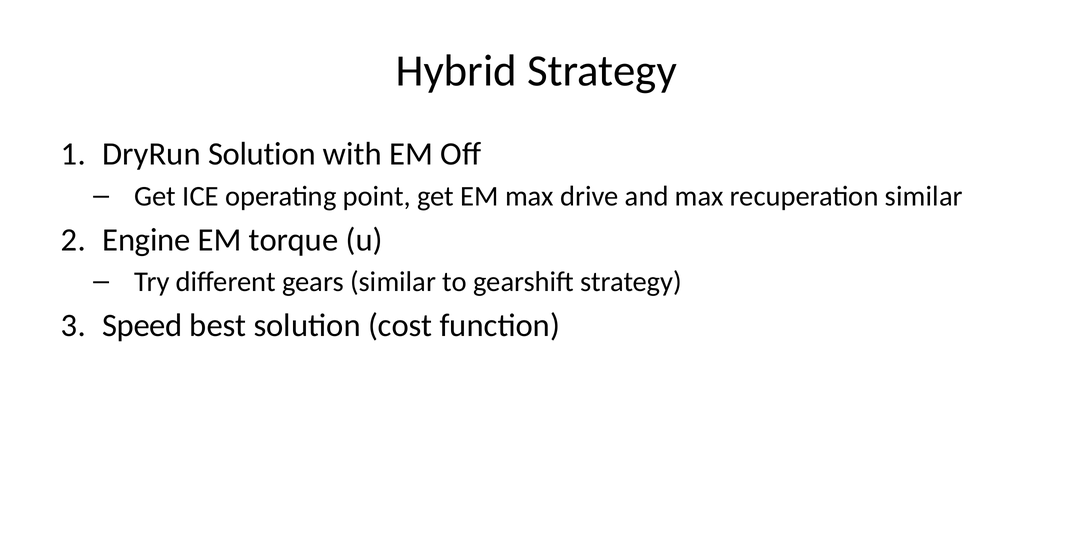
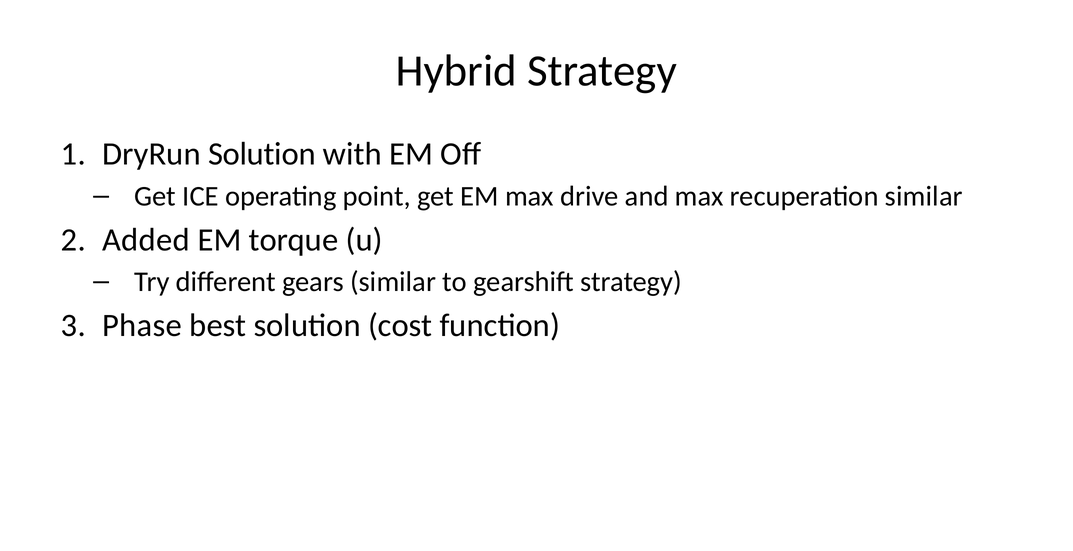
Engine: Engine -> Added
Speed: Speed -> Phase
